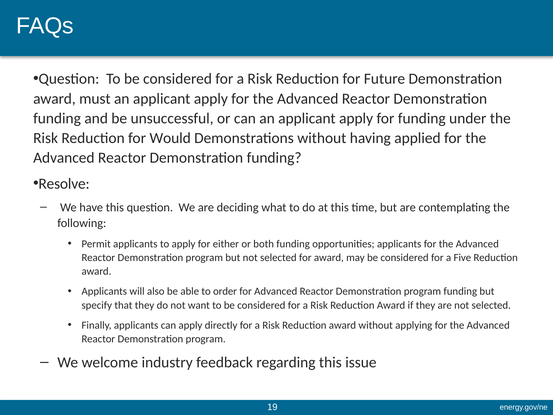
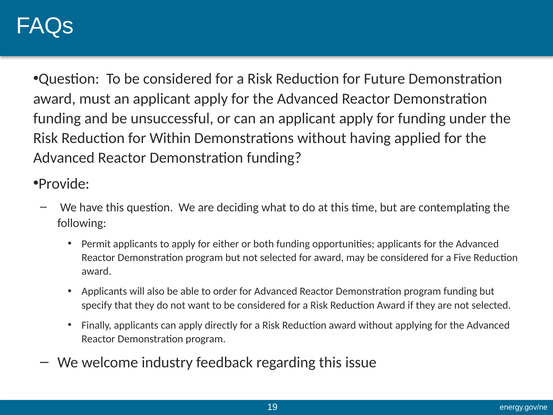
Would: Would -> Within
Resolve: Resolve -> Provide
